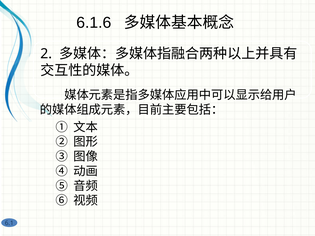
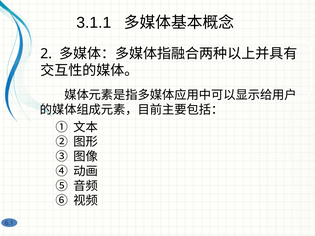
6.1.6: 6.1.6 -> 3.1.1
